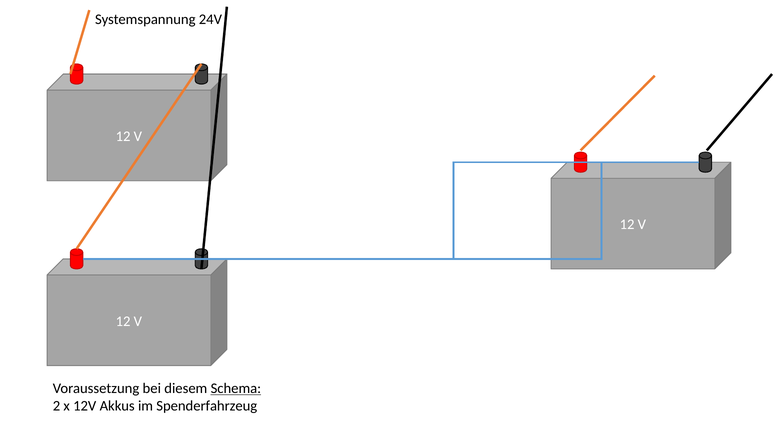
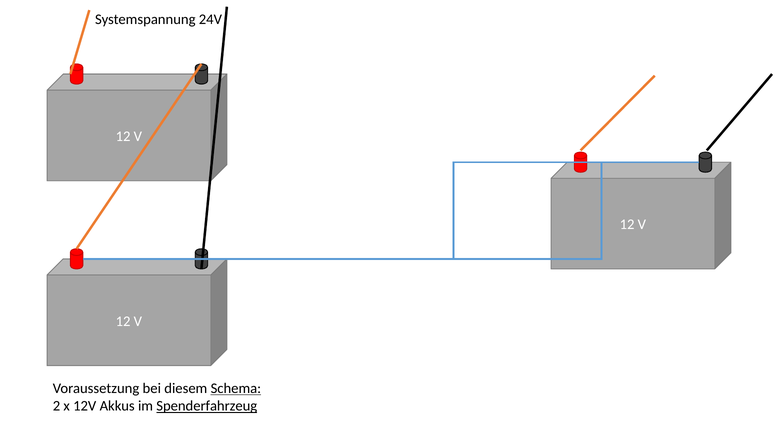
Spenderfahrzeug underline: none -> present
